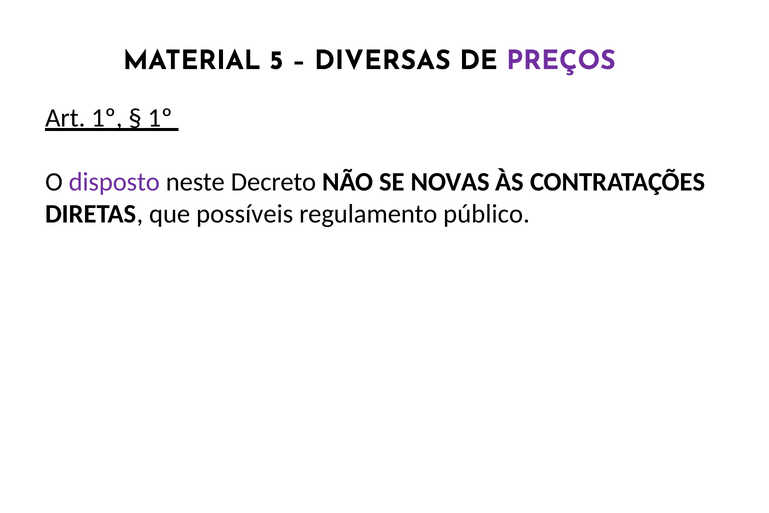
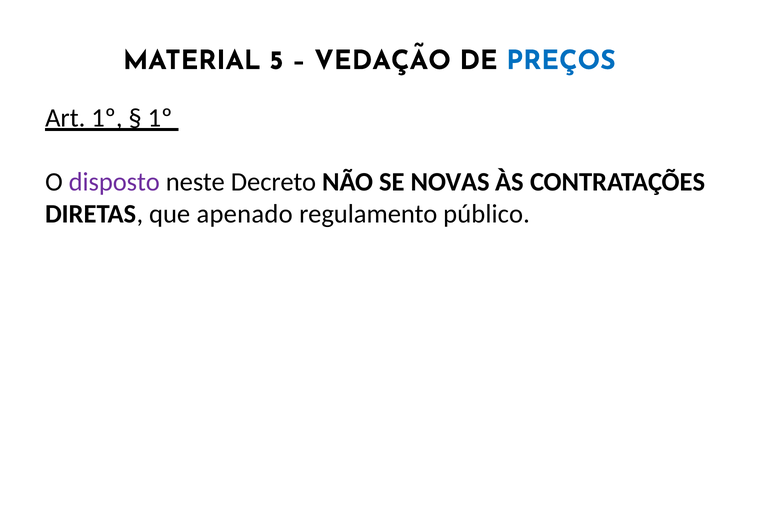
DIVERSAS: DIVERSAS -> VEDAÇÃO
PREÇOS colour: purple -> blue
possíveis: possíveis -> apenado
